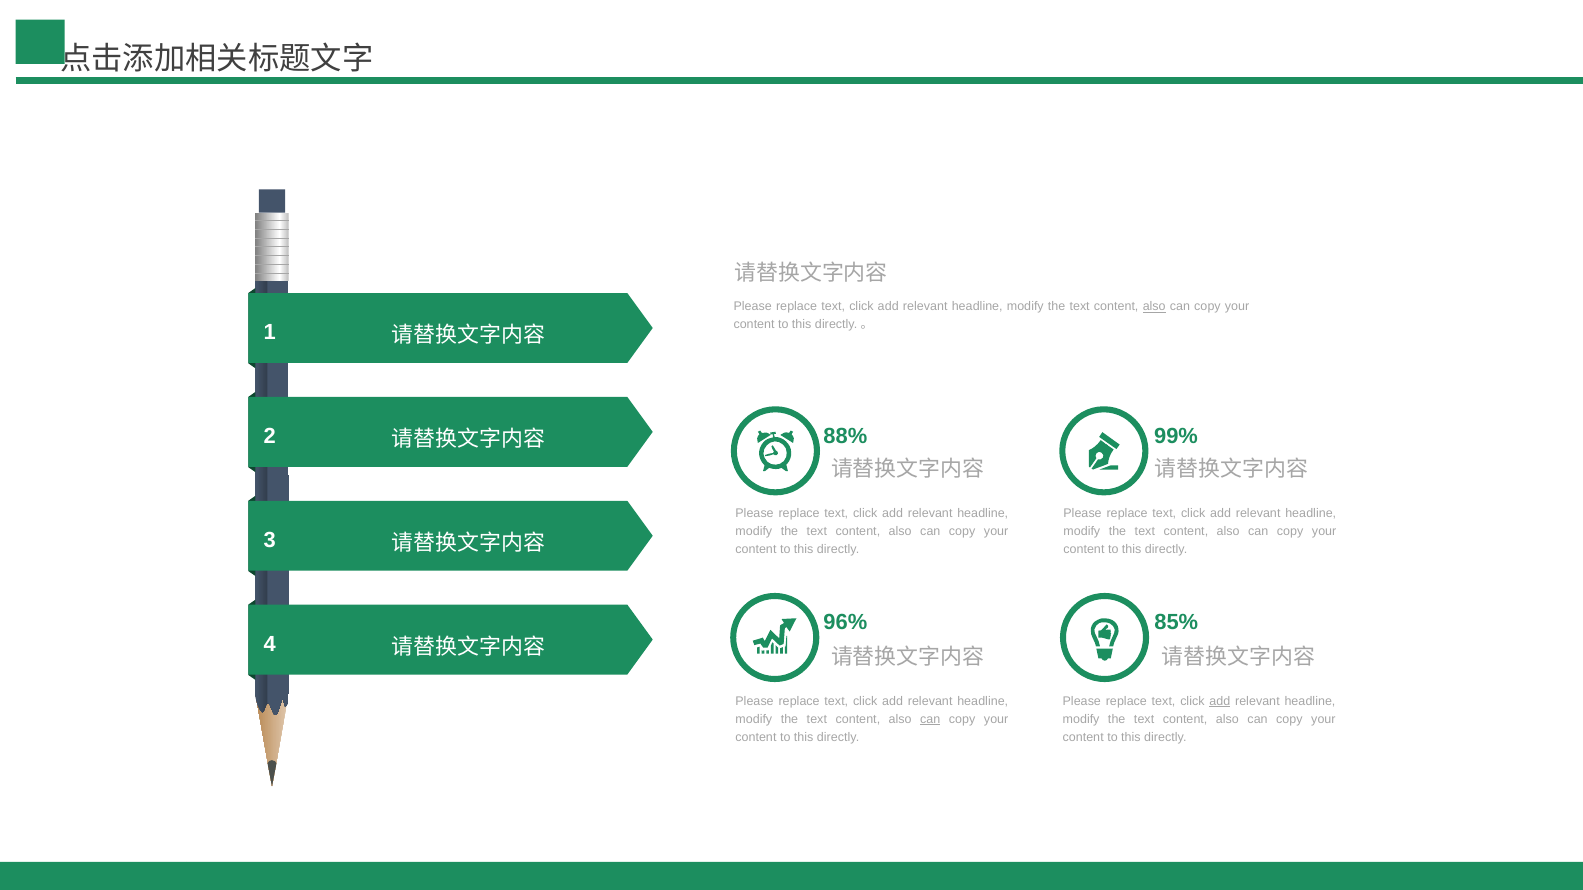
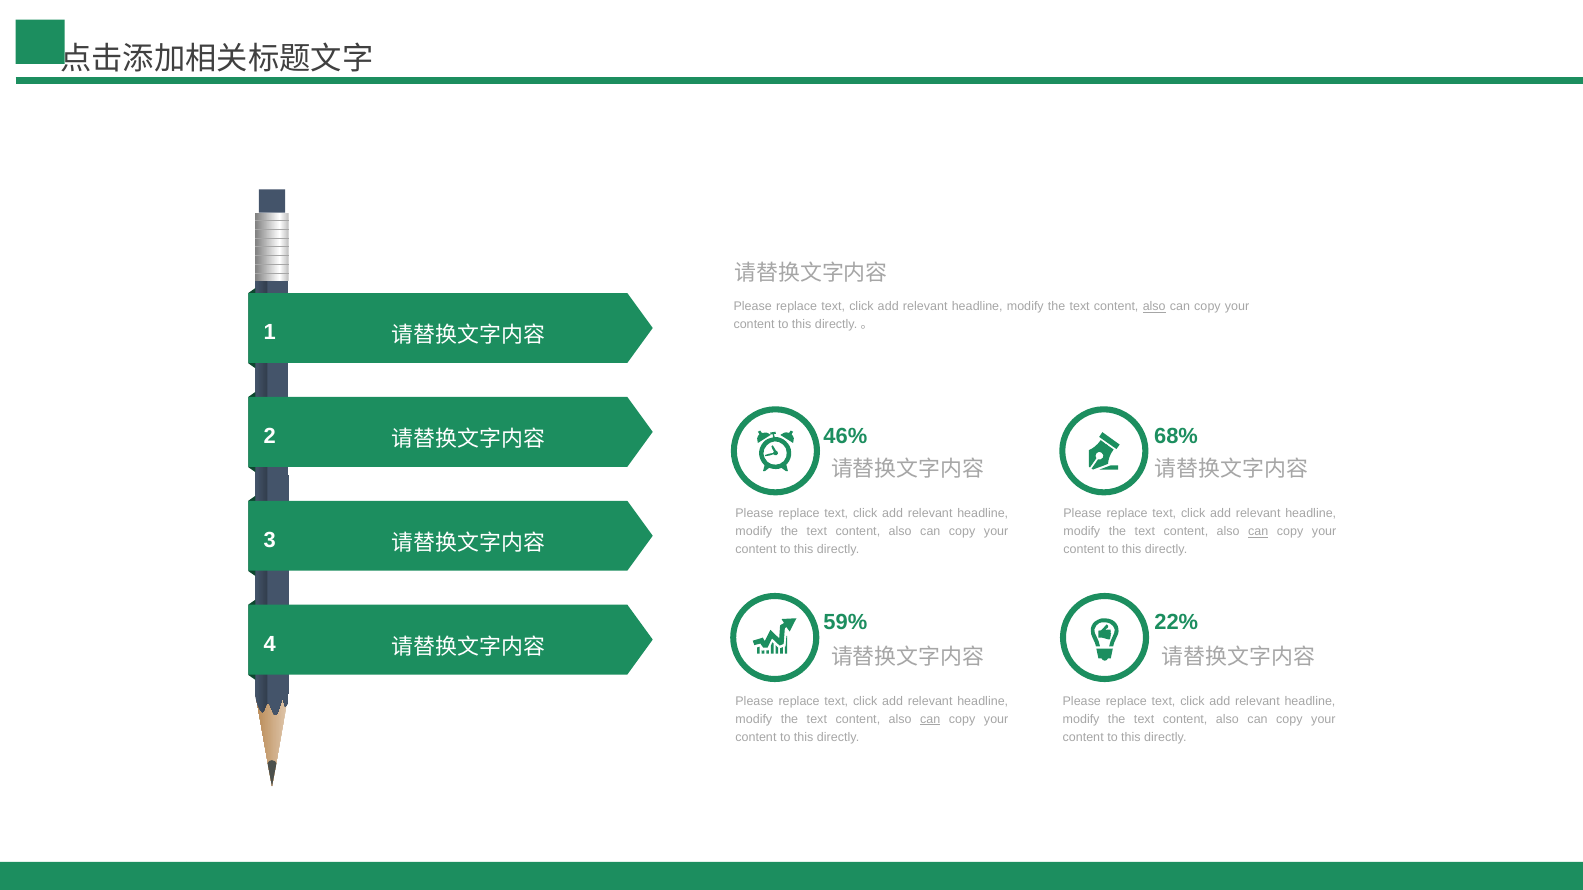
88%: 88% -> 46%
99%: 99% -> 68%
can at (1258, 532) underline: none -> present
96%: 96% -> 59%
85%: 85% -> 22%
add at (1220, 701) underline: present -> none
